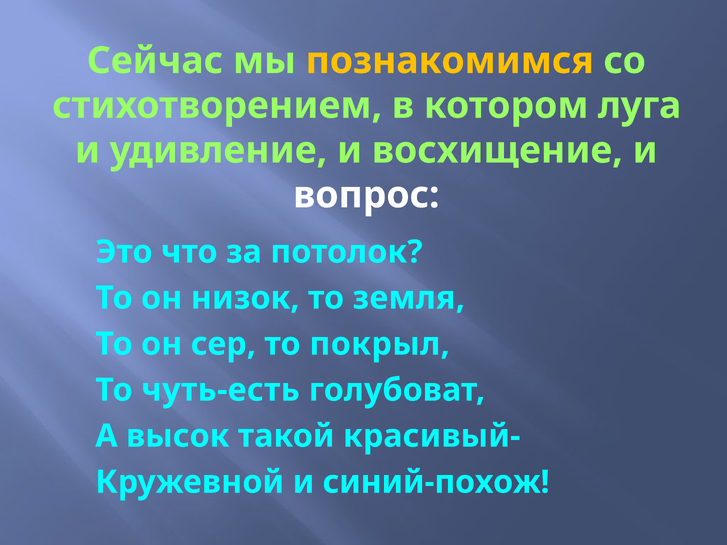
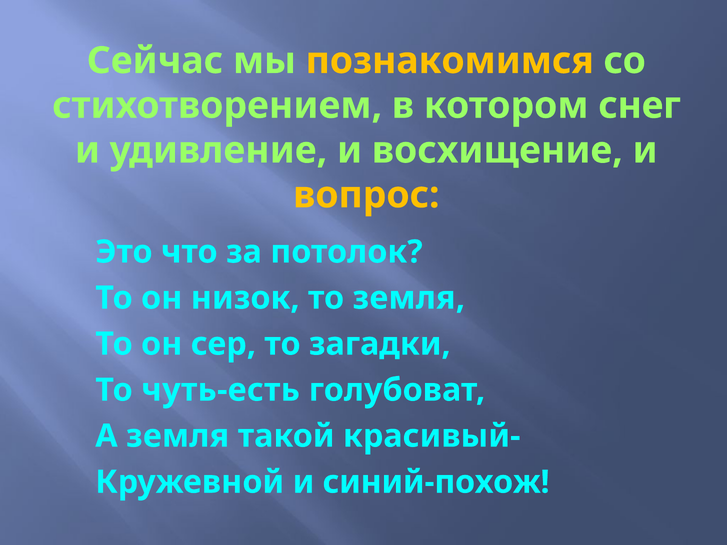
луга: луга -> снег
вопрос colour: white -> yellow
покрыл: покрыл -> загадки
А высок: высок -> земля
